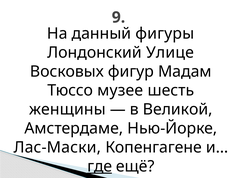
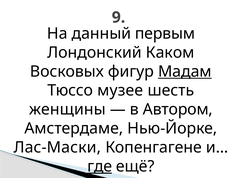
фигуры: фигуры -> первым
Улице: Улице -> Каком
Мадам underline: none -> present
Великой: Великой -> Автором
